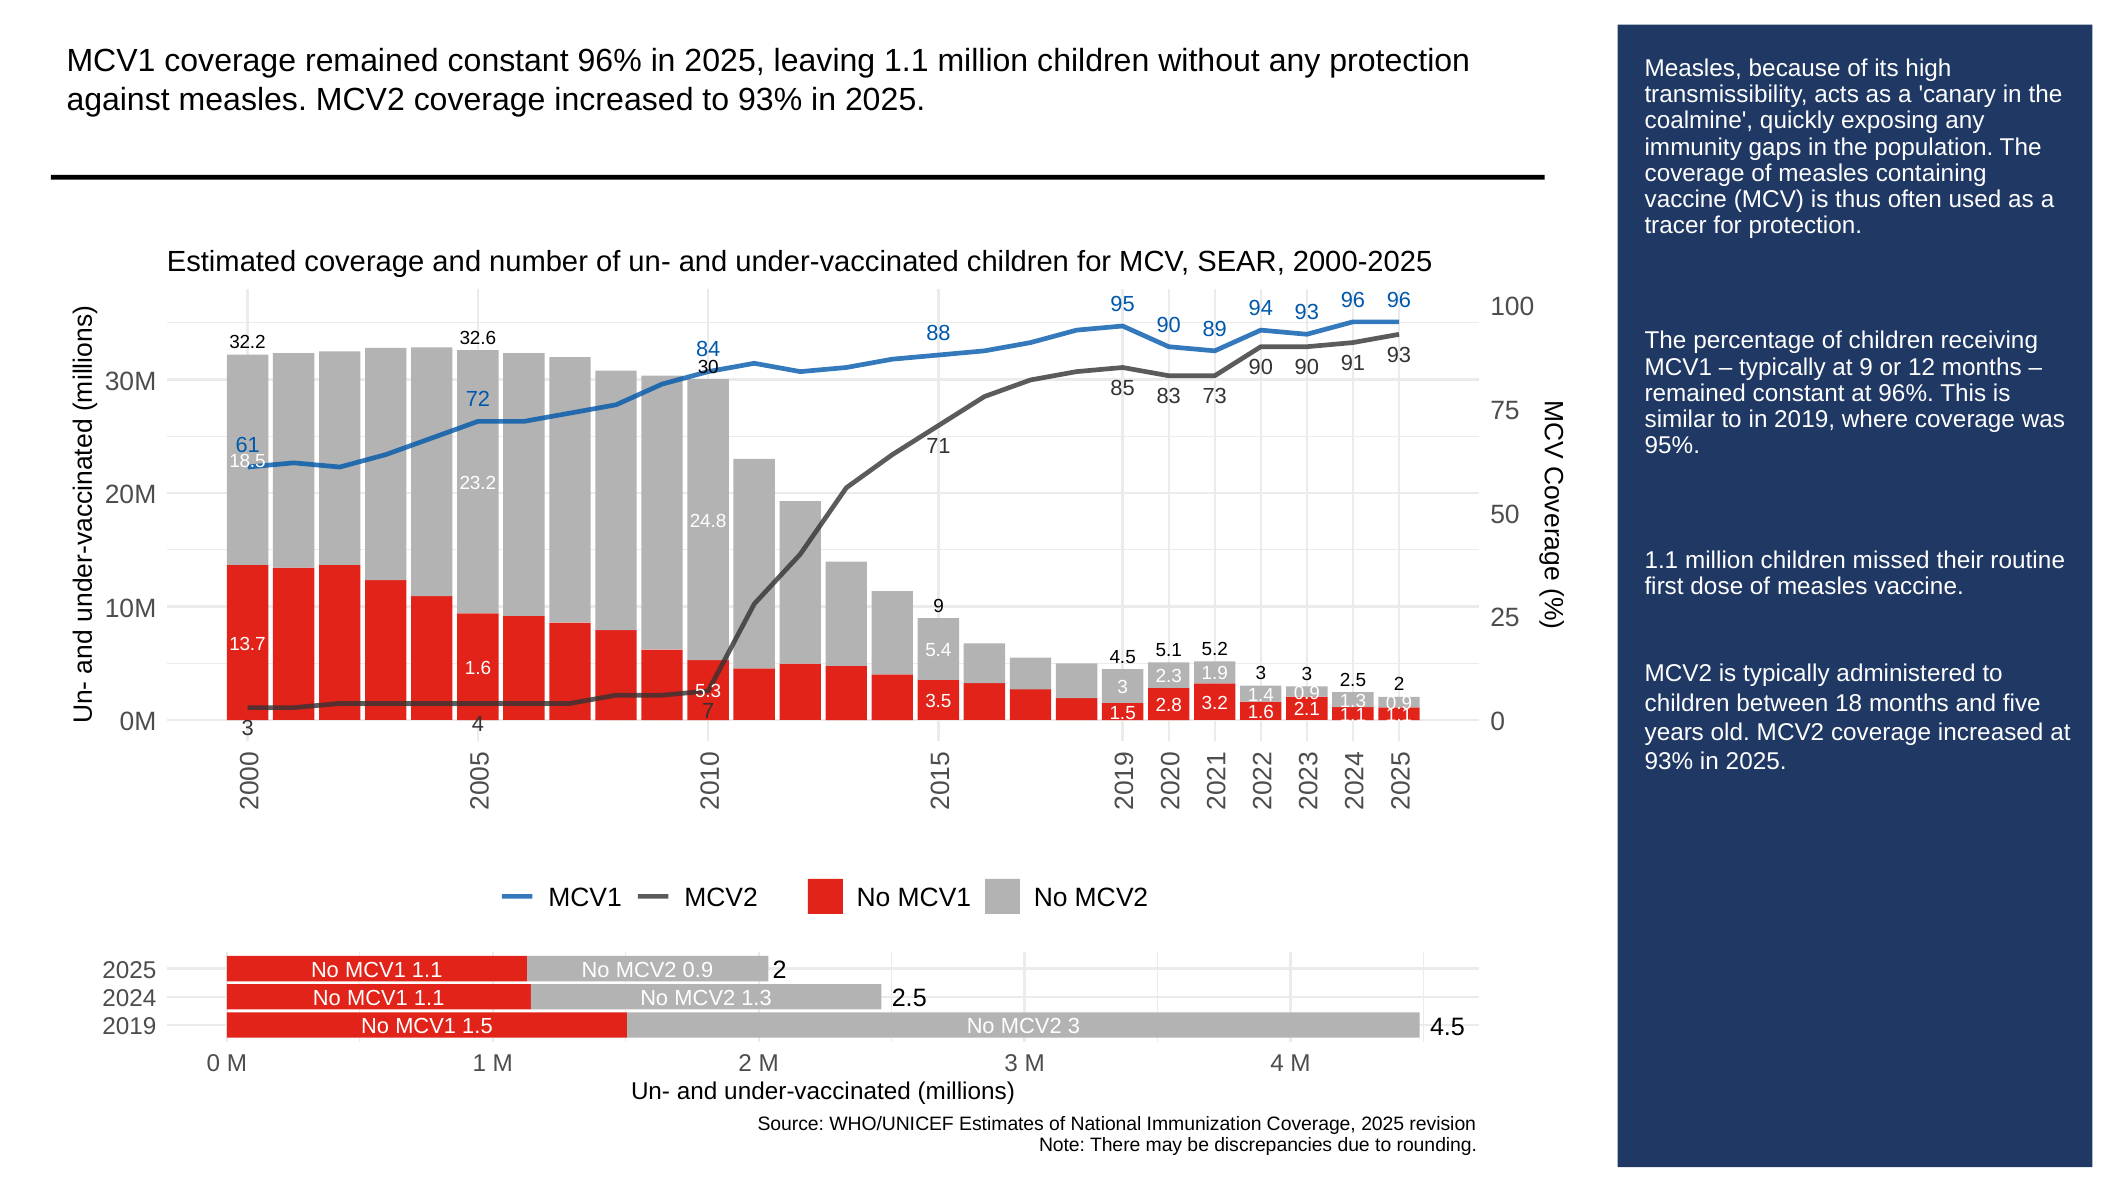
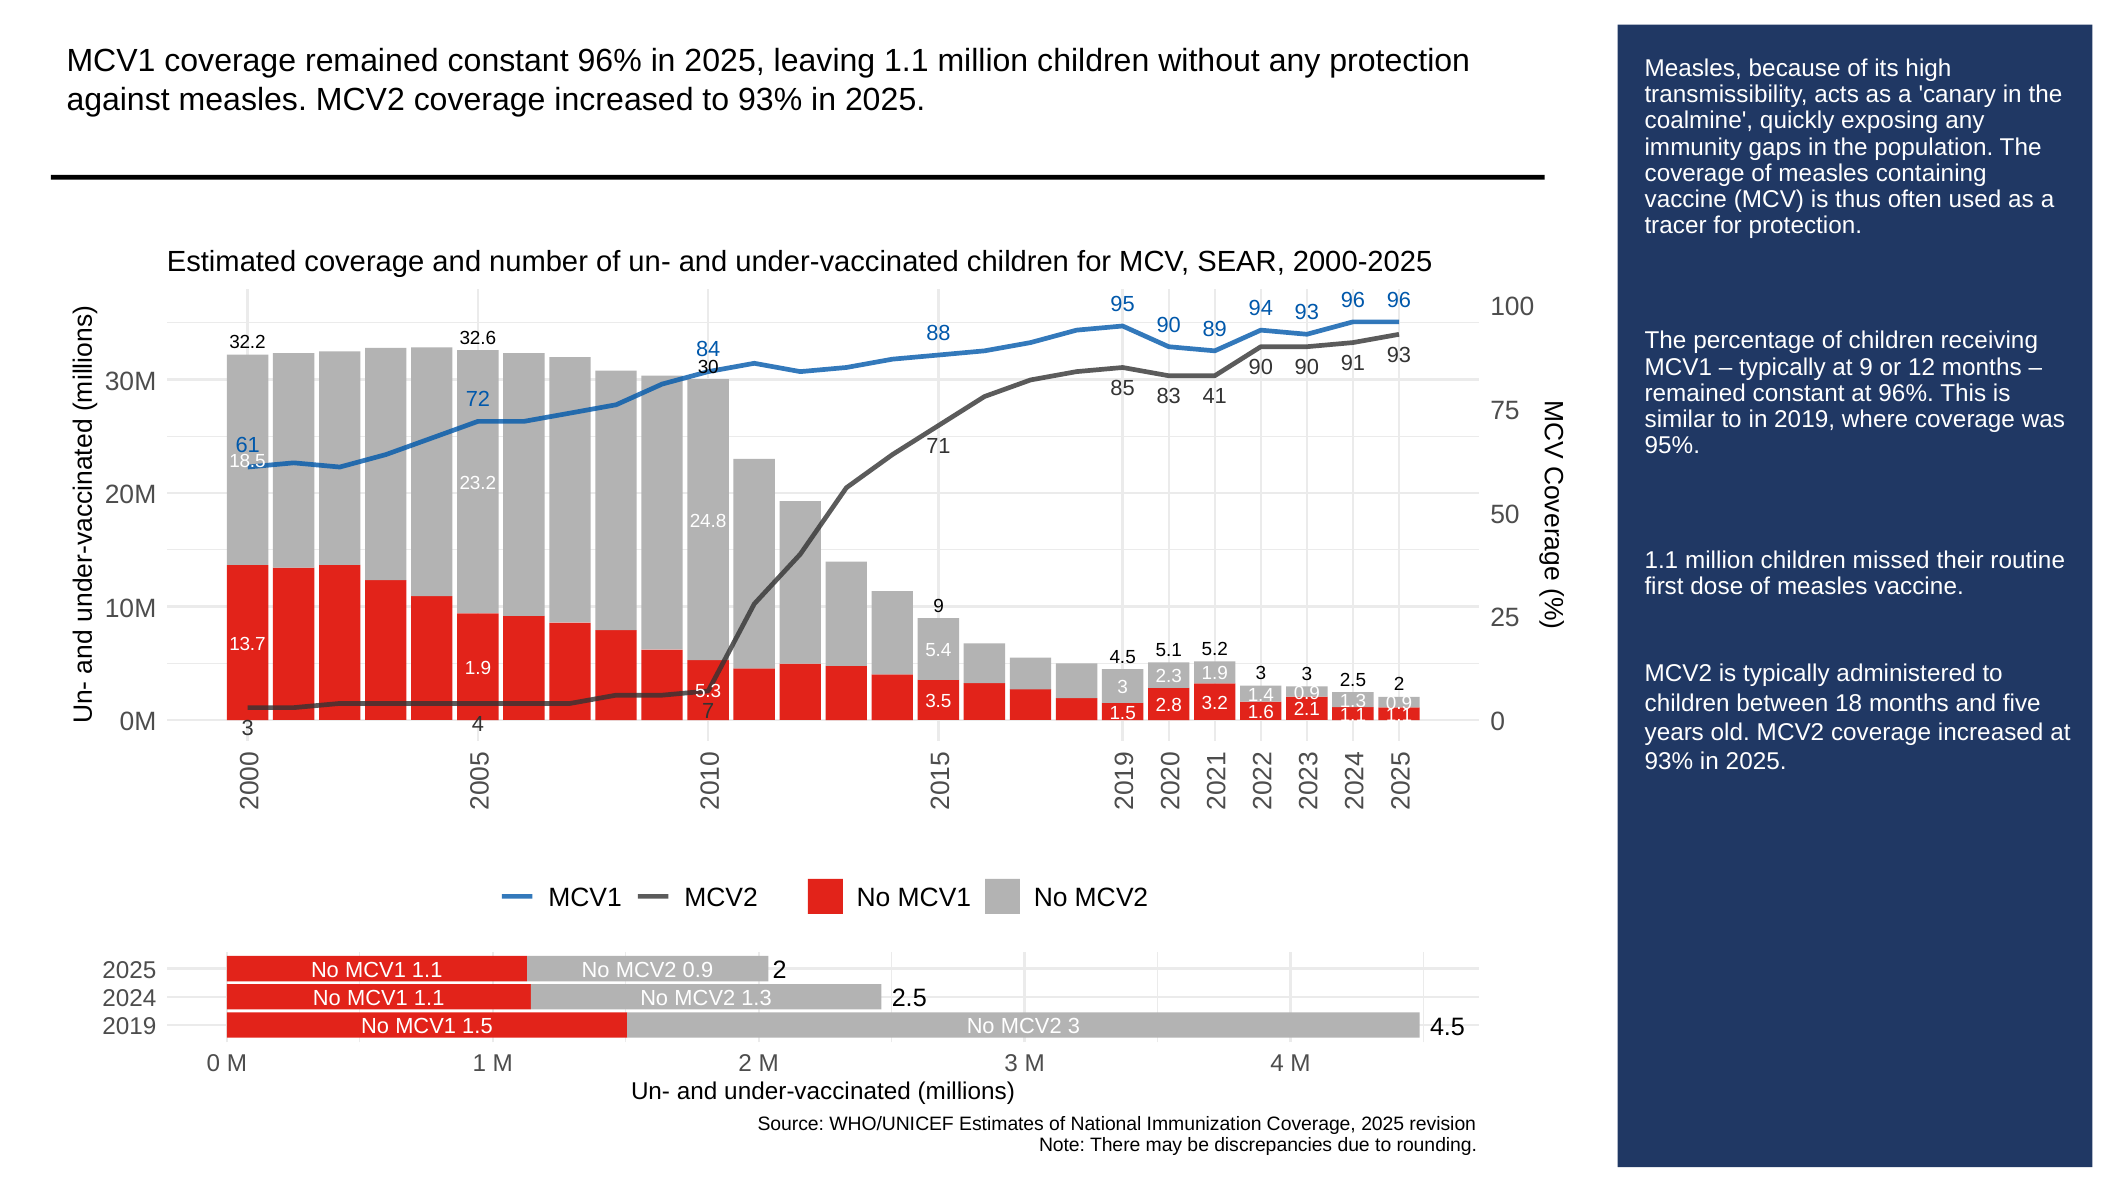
73: 73 -> 41
1.6 at (478, 668): 1.6 -> 1.9
